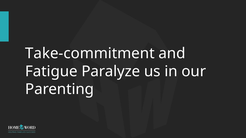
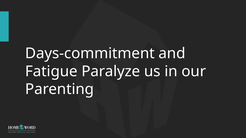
Take-commitment: Take-commitment -> Days-commitment
